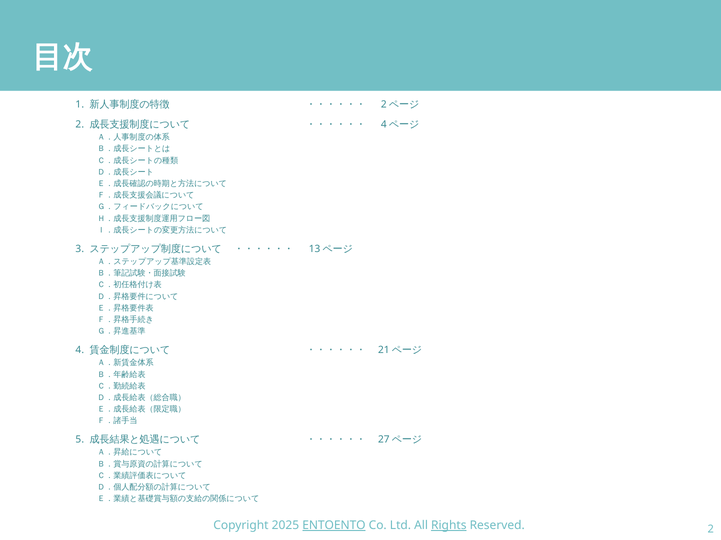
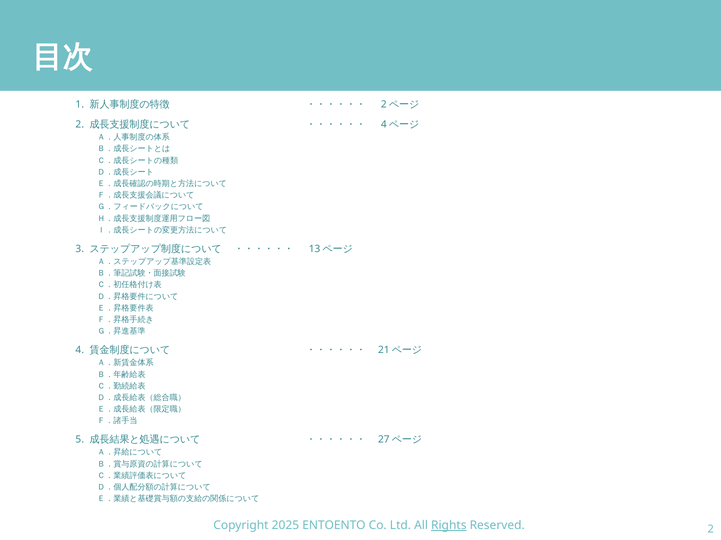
ENTOENTO underline: present -> none
